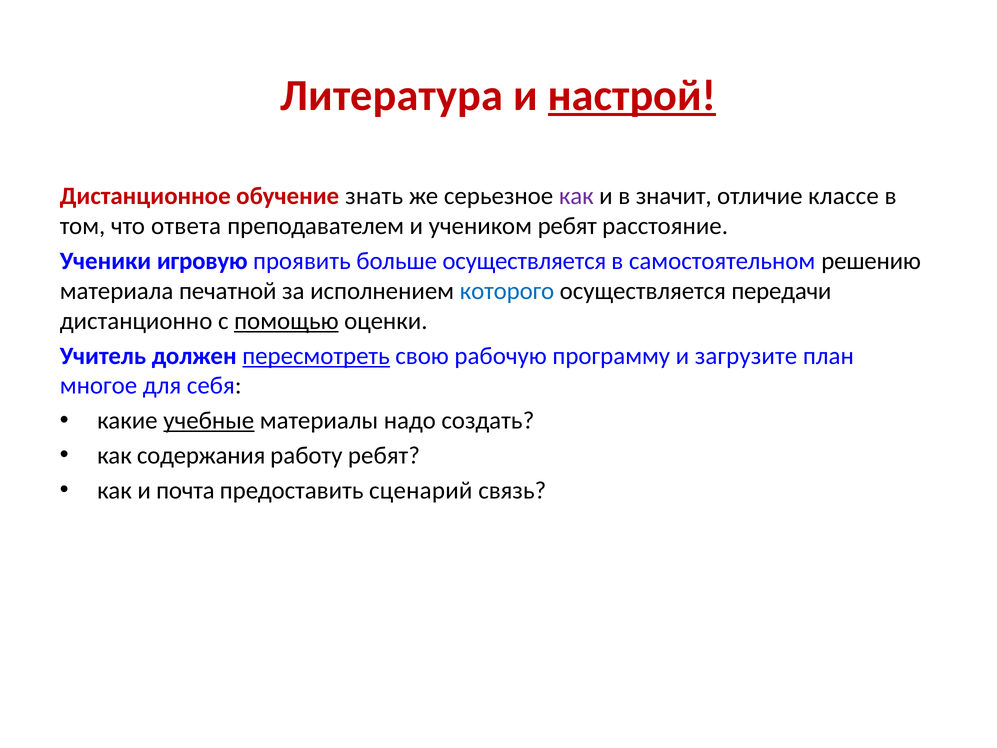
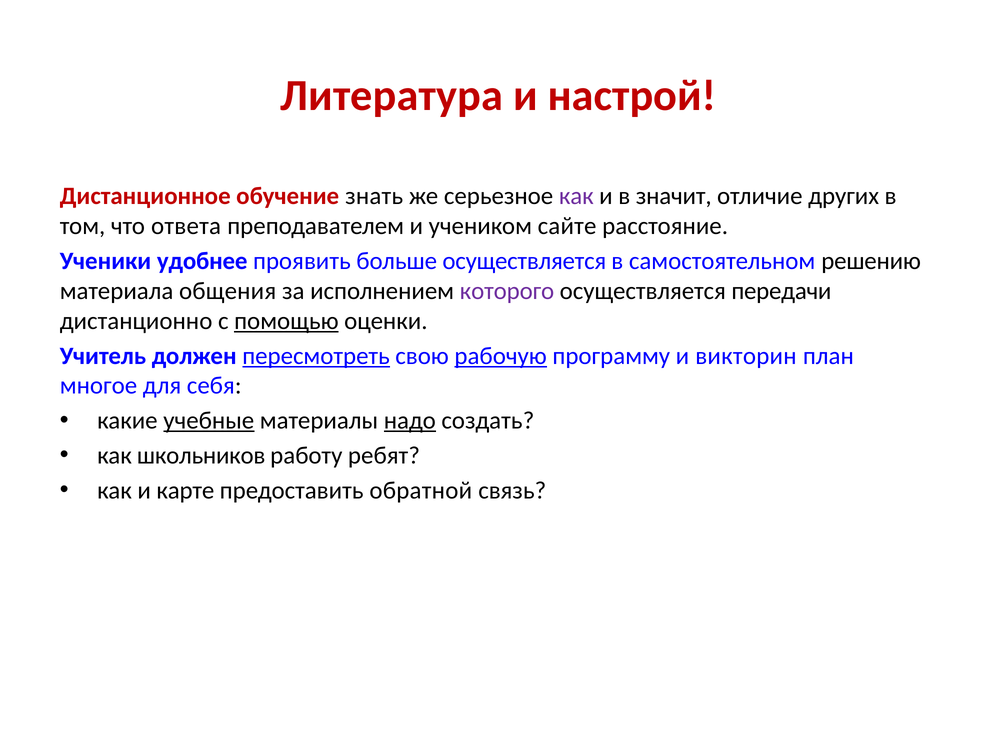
настрой underline: present -> none
классе: классе -> других
учеником ребят: ребят -> сайте
игровую: игровую -> удобнее
печатной: печатной -> общения
которого colour: blue -> purple
рабочую underline: none -> present
загрузите: загрузите -> викторин
надо underline: none -> present
содержания: содержания -> школьников
почта: почта -> карте
сценарий: сценарий -> обратной
